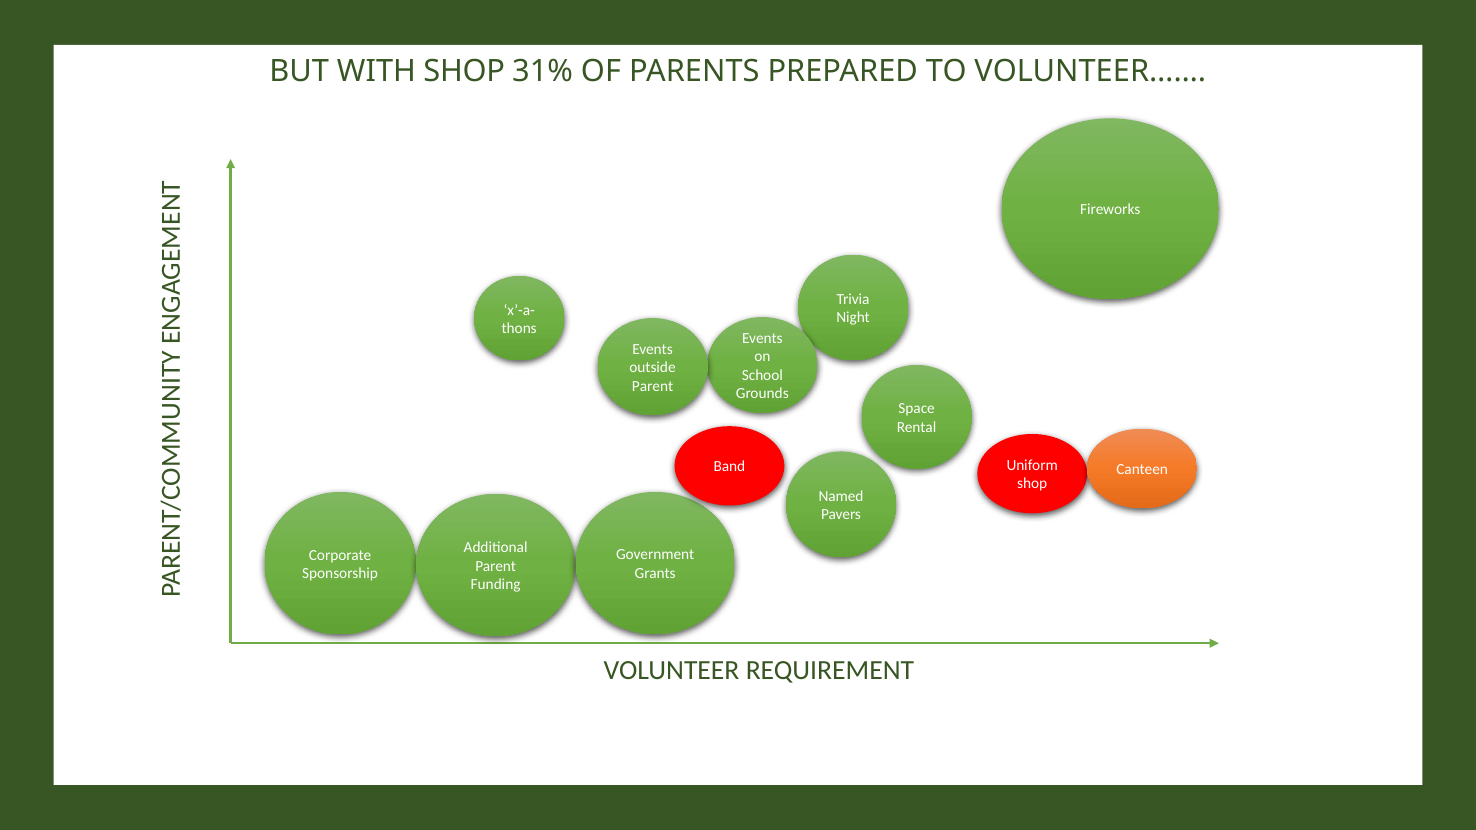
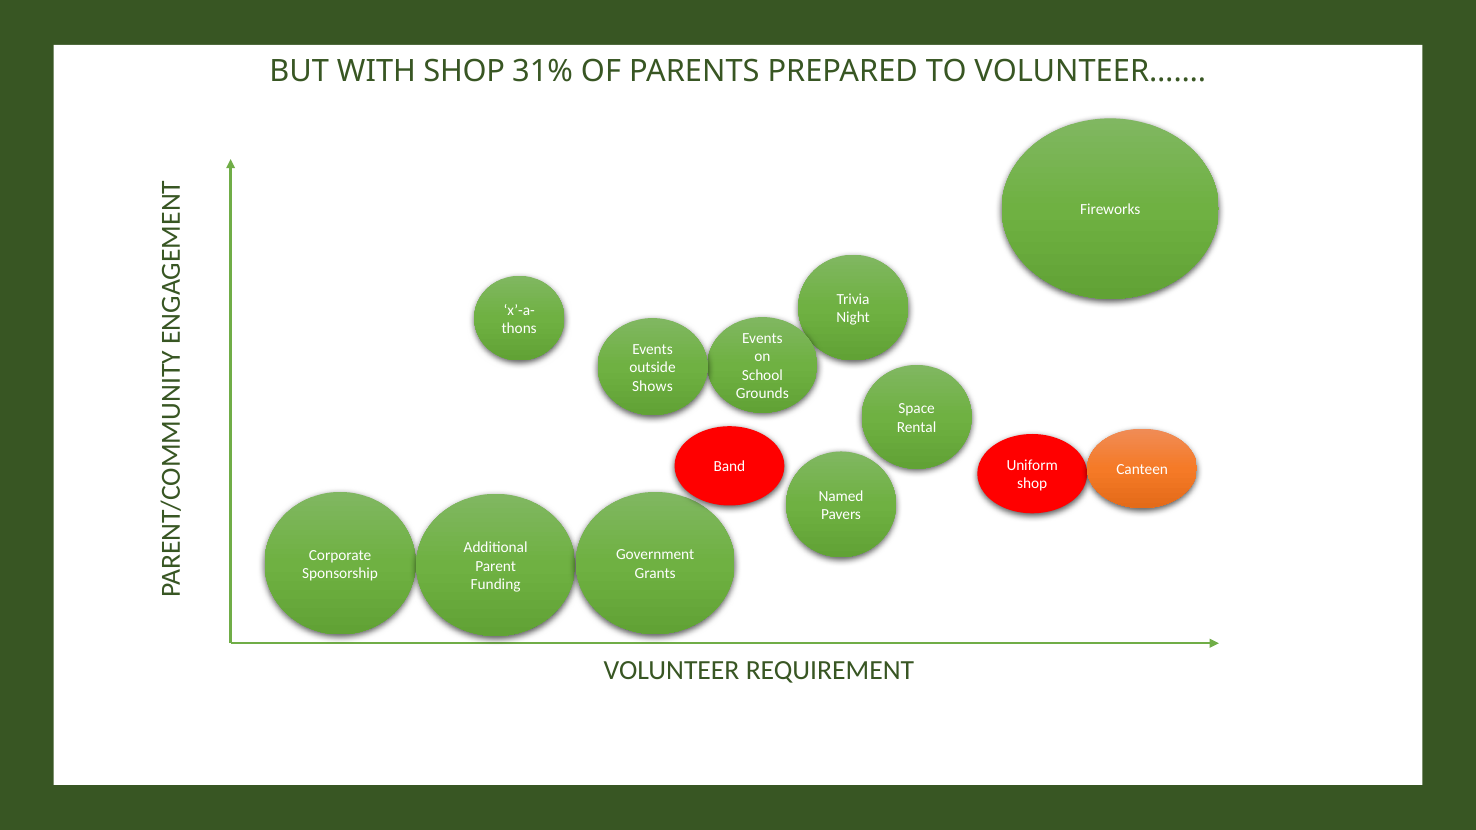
Parent at (653, 386): Parent -> Shows
